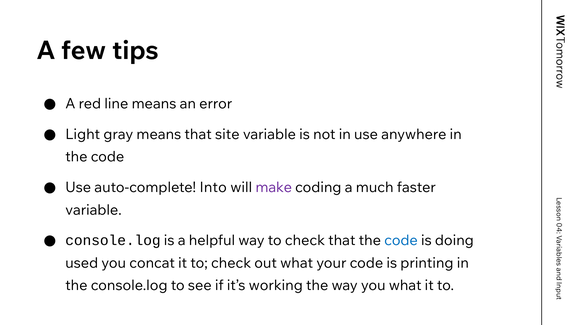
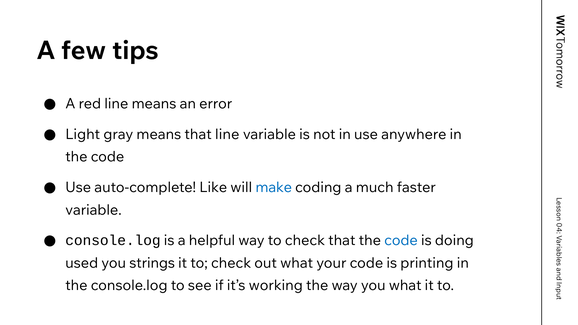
that site: site -> line
Into: Into -> Like
make colour: purple -> blue
concat: concat -> strings
